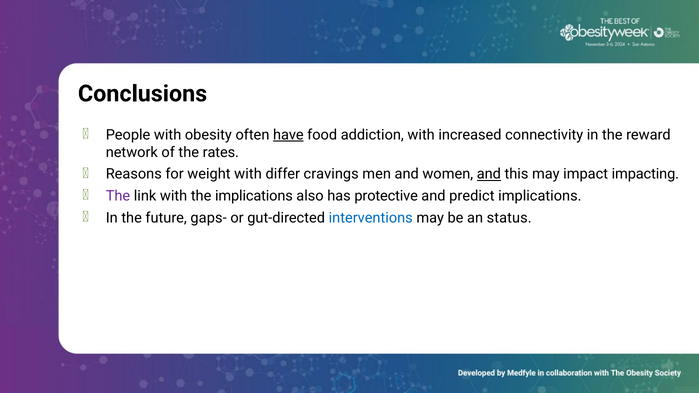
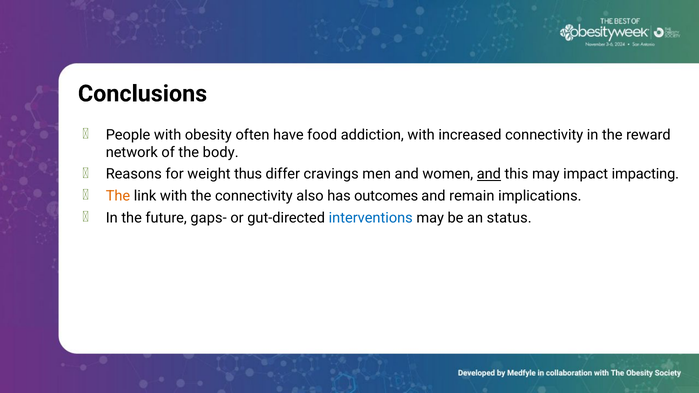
have underline: present -> none
rates: rates -> body
weight with: with -> thus
The at (118, 196) colour: purple -> orange
the implications: implications -> connectivity
protective: protective -> outcomes
predict: predict -> remain
